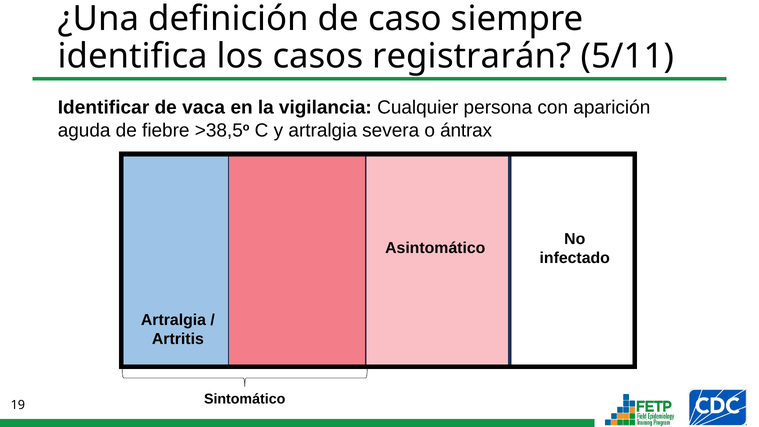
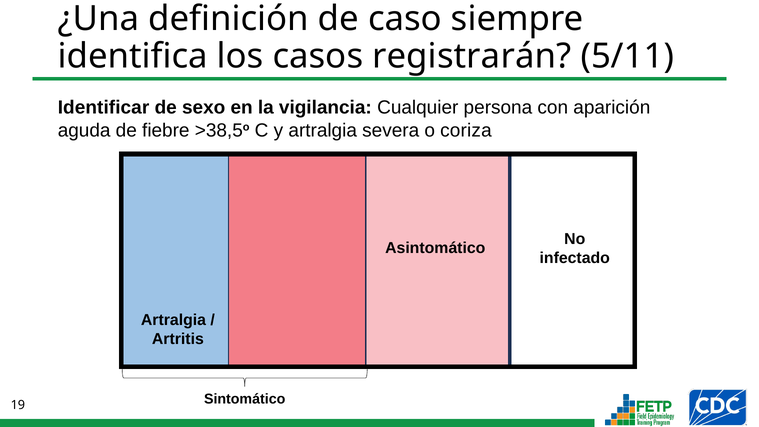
vaca: vaca -> sexo
ántrax: ántrax -> coriza
